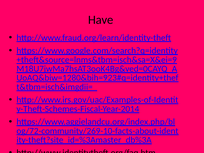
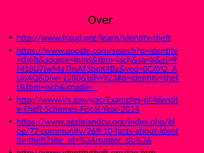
Have: Have -> Over
